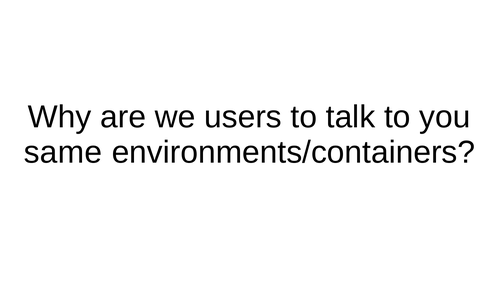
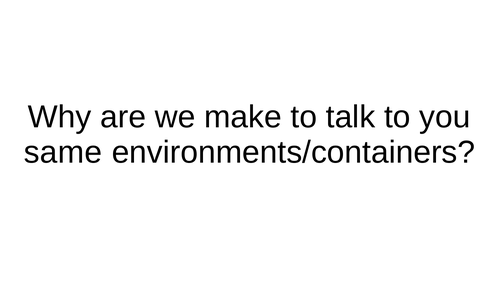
users: users -> make
